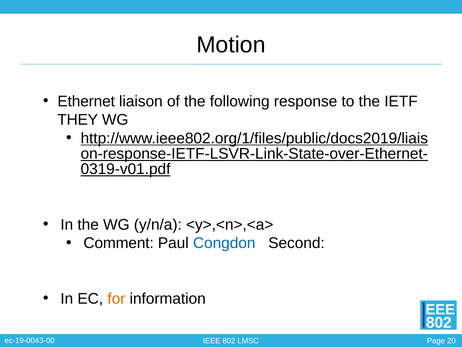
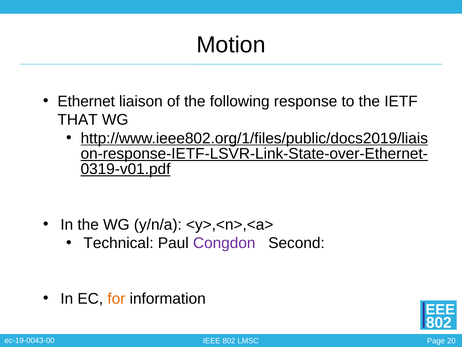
THEY: THEY -> THAT
Comment: Comment -> Technical
Congdon colour: blue -> purple
